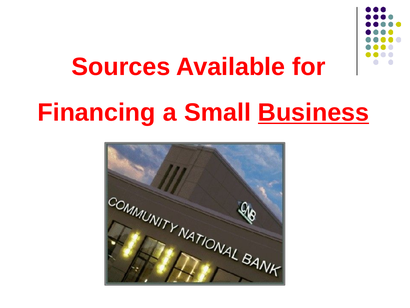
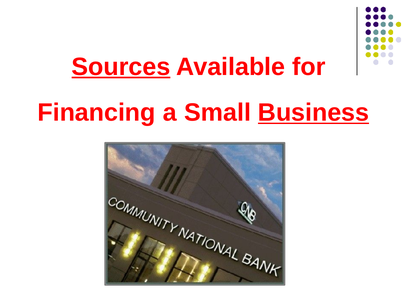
Sources underline: none -> present
